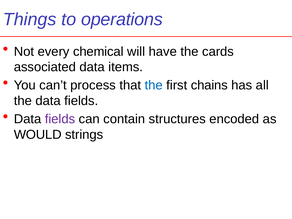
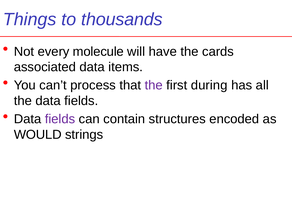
operations: operations -> thousands
chemical: chemical -> molecule
the at (154, 85) colour: blue -> purple
chains: chains -> during
